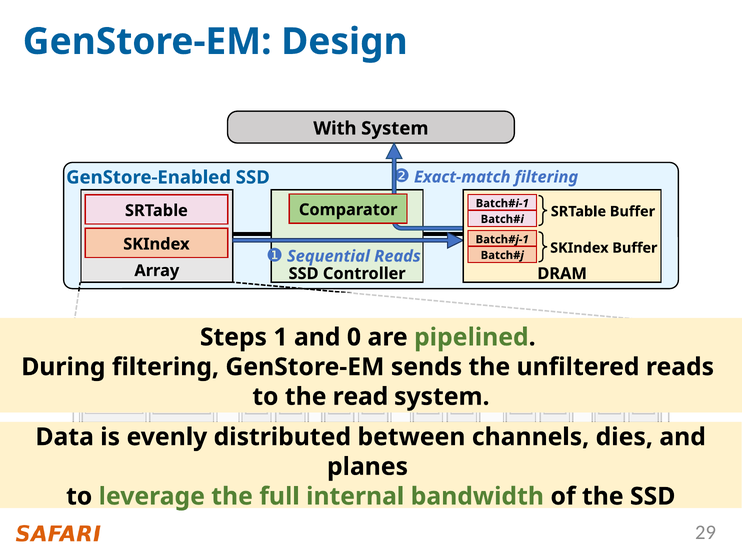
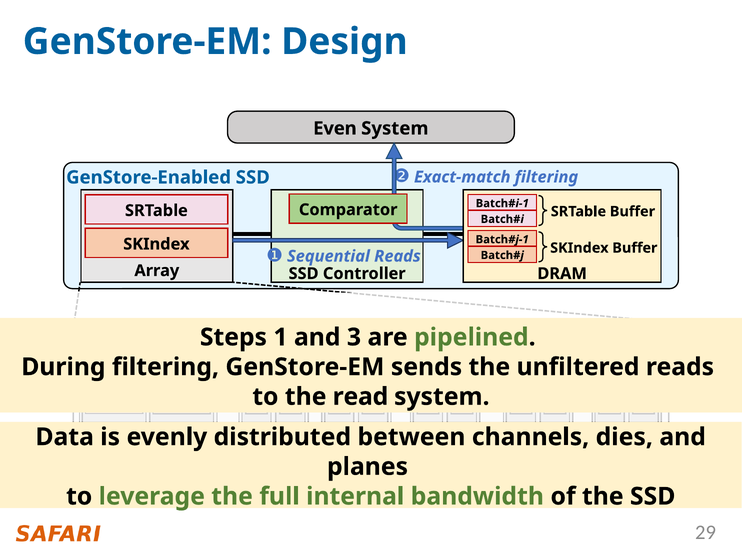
With: With -> Even
0: 0 -> 3
